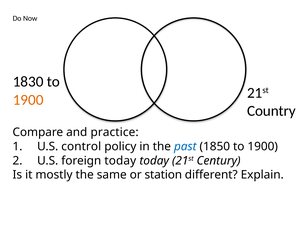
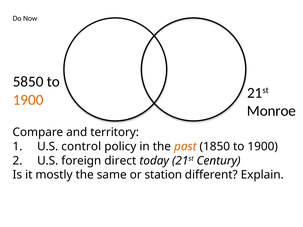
1830: 1830 -> 5850
Country: Country -> Monroe
practice: practice -> territory
past colour: blue -> orange
foreign today: today -> direct
